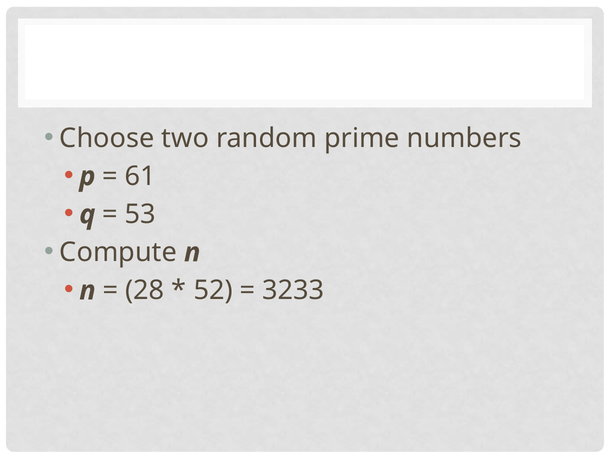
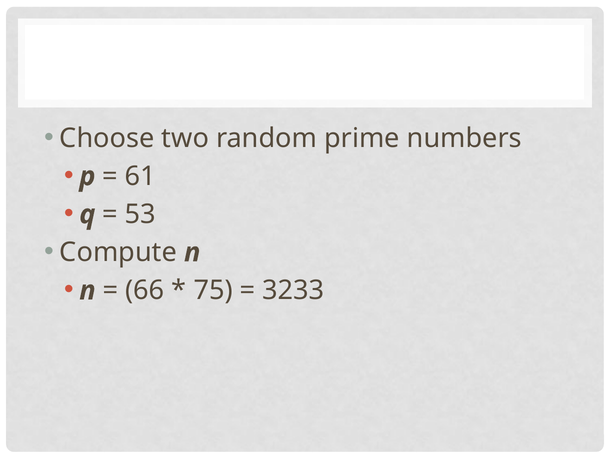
28: 28 -> 66
52: 52 -> 75
